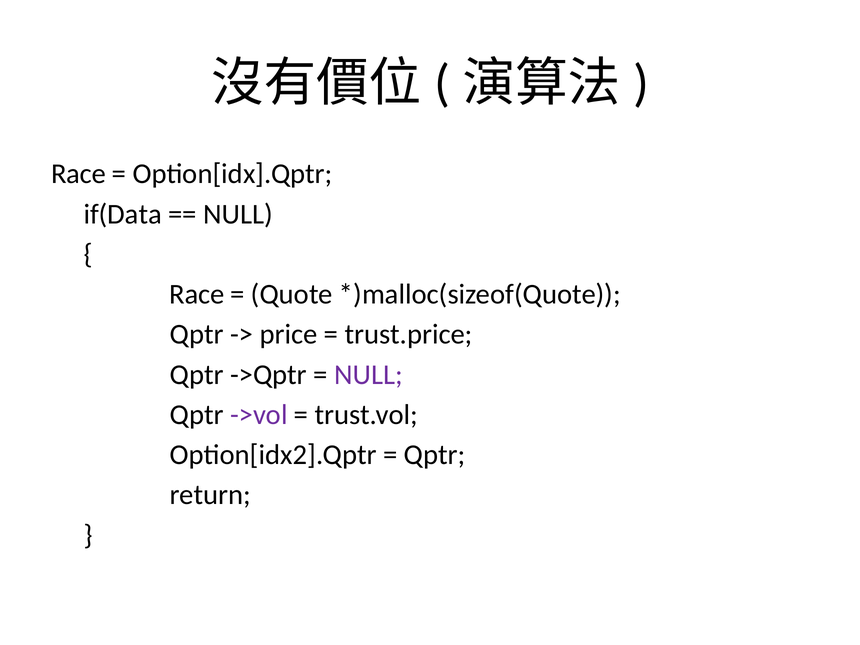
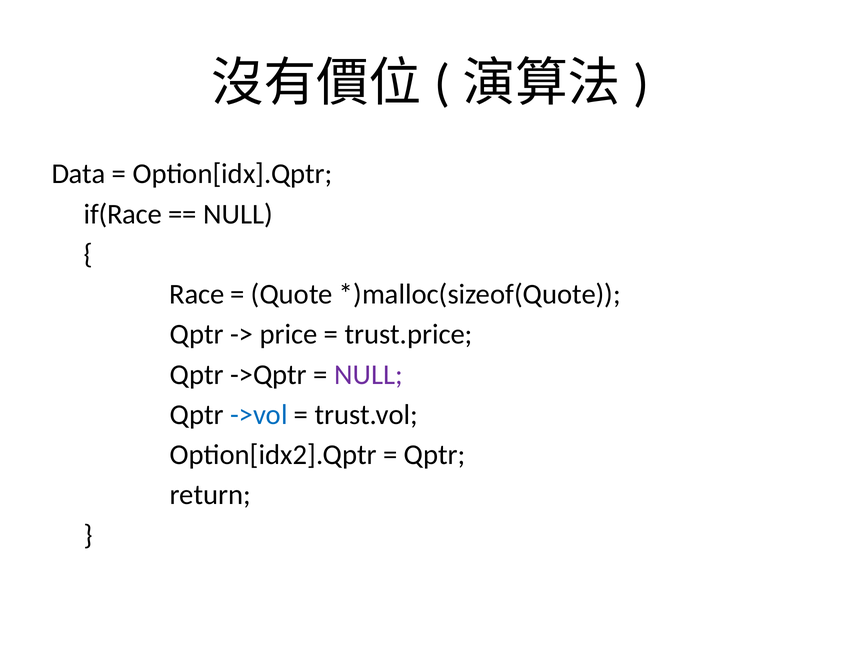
Race at (79, 174): Race -> Data
if(Data: if(Data -> if(Race
->vol colour: purple -> blue
